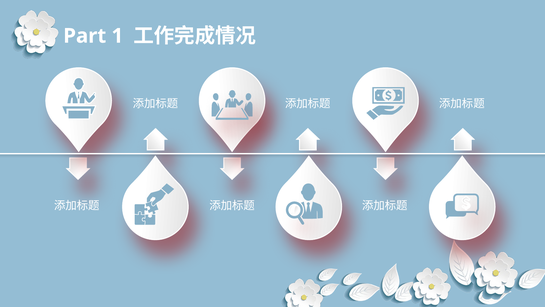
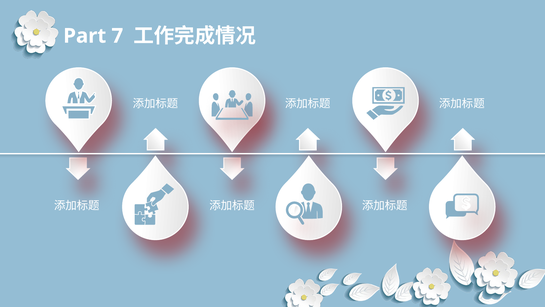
1: 1 -> 7
